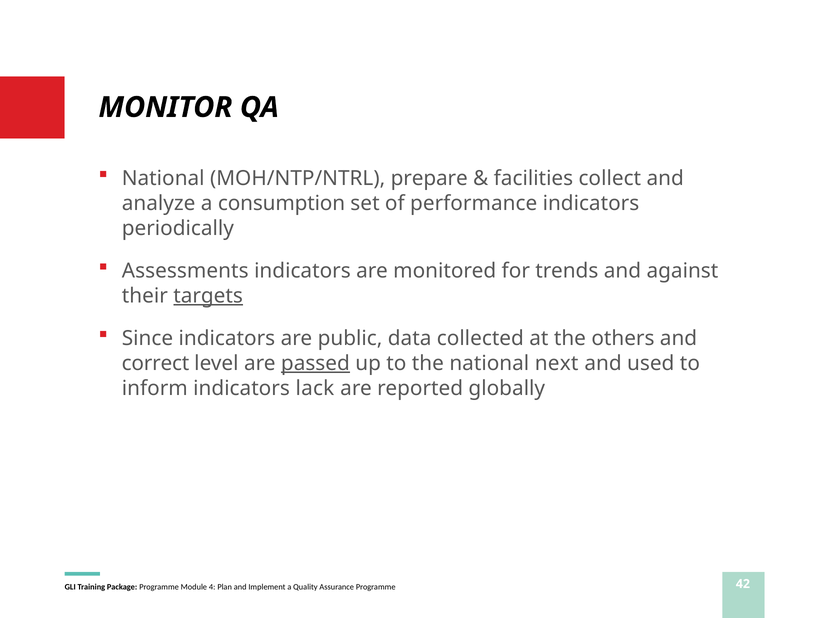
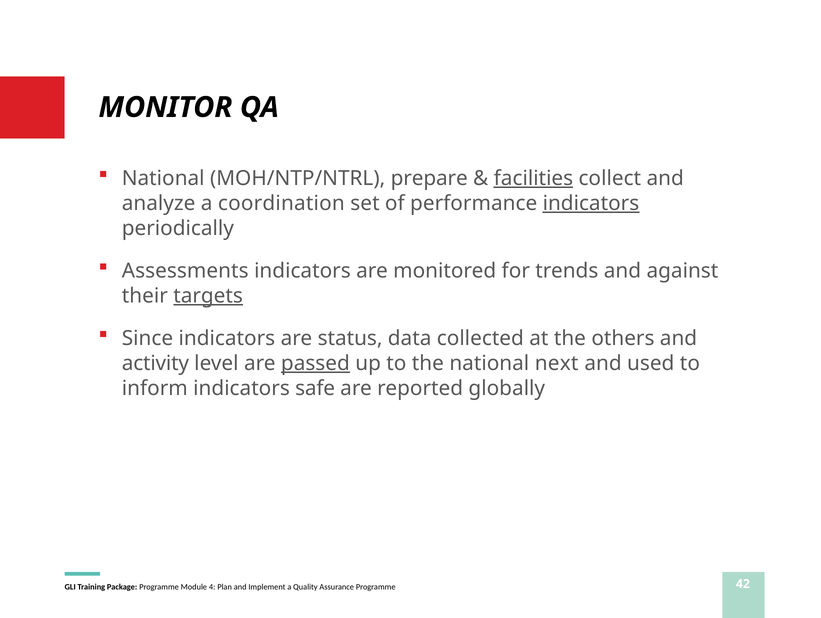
facilities underline: none -> present
consumption: consumption -> coordination
indicators at (591, 203) underline: none -> present
public: public -> status
correct: correct -> activity
lack: lack -> safe
